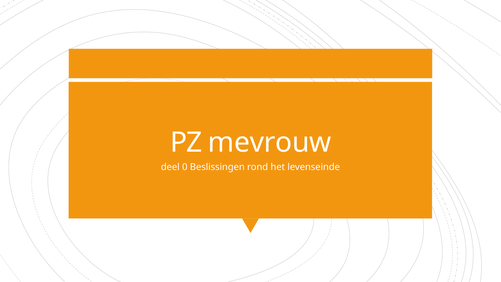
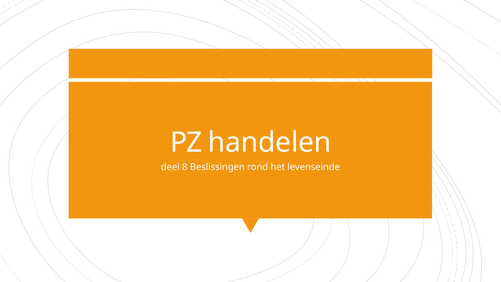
mevrouw: mevrouw -> handelen
0: 0 -> 8
